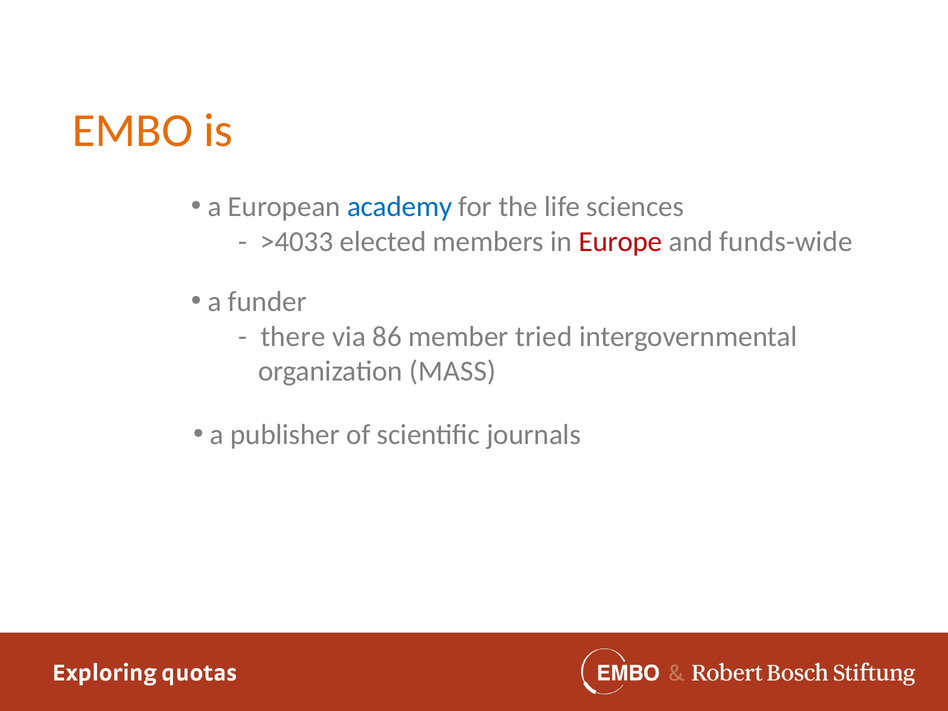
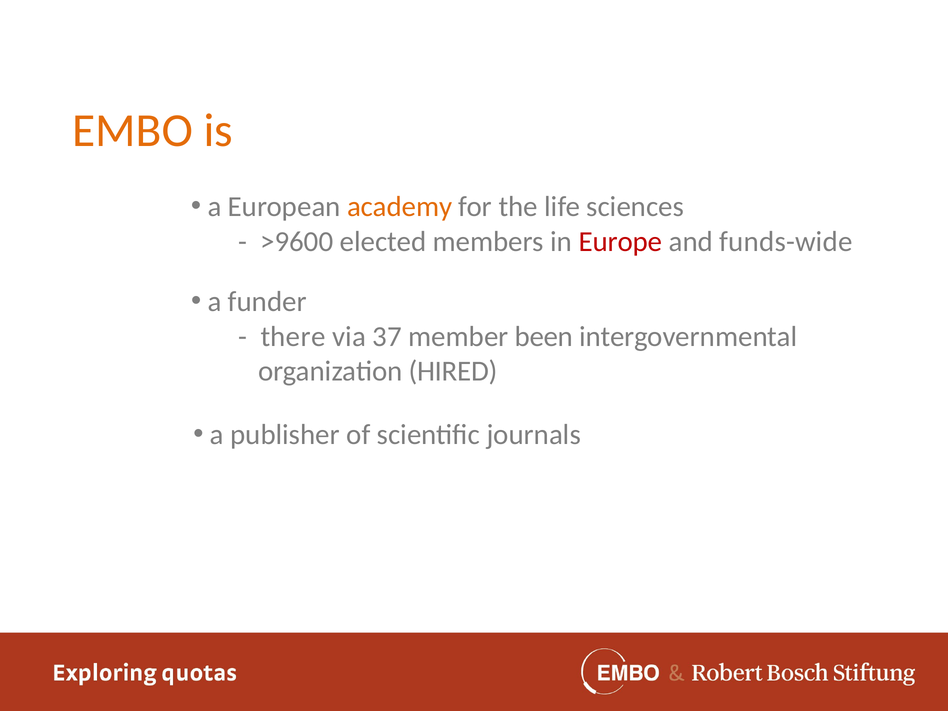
academy colour: blue -> orange
>4033: >4033 -> >9600
86: 86 -> 37
tried: tried -> been
MASS: MASS -> HIRED
